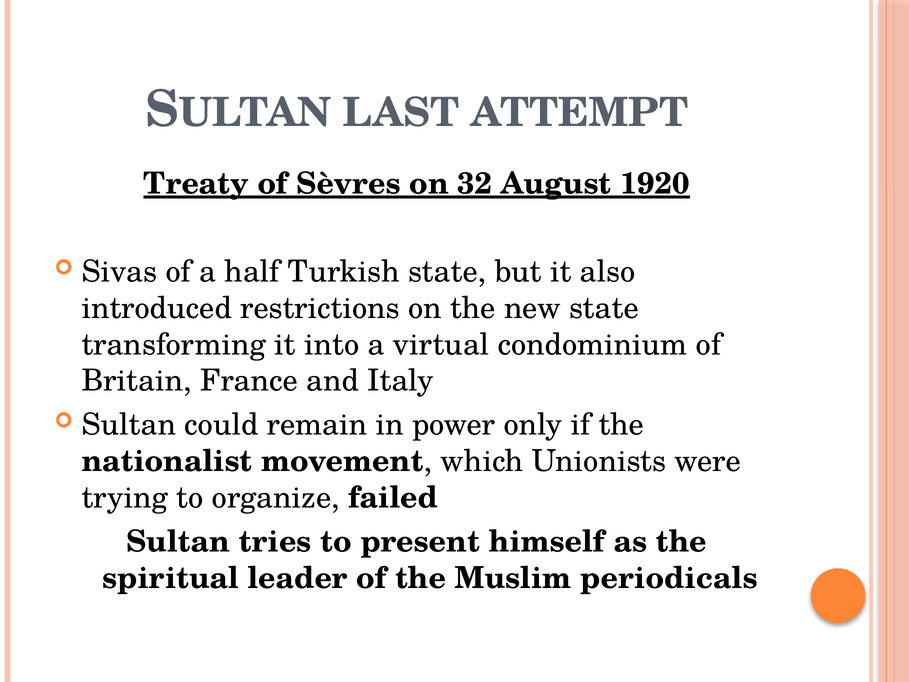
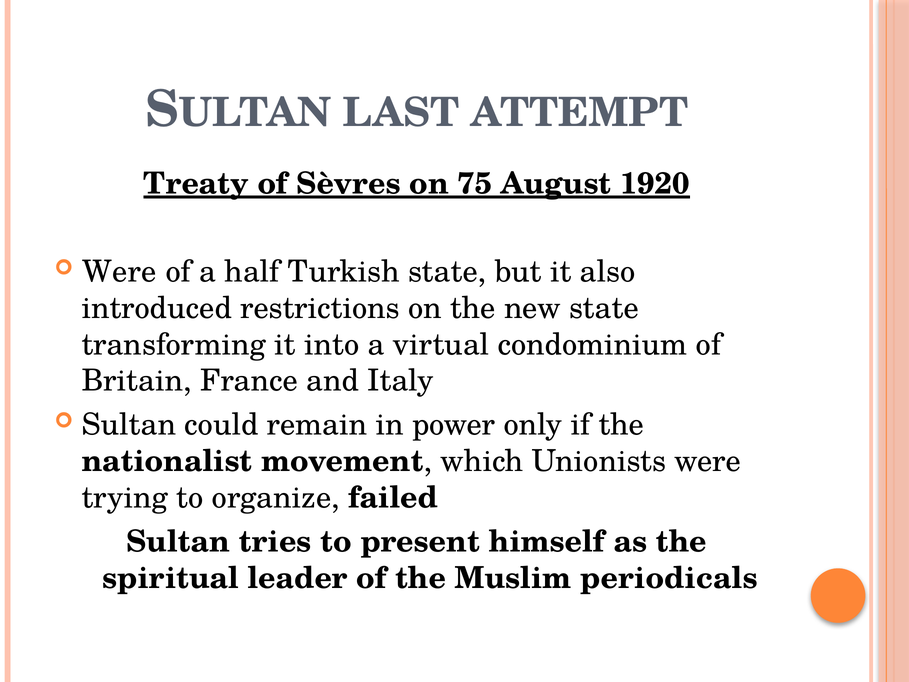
32: 32 -> 75
Sivas at (119, 272): Sivas -> Were
